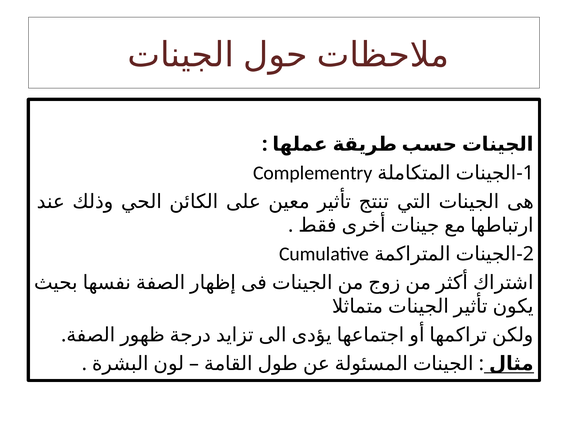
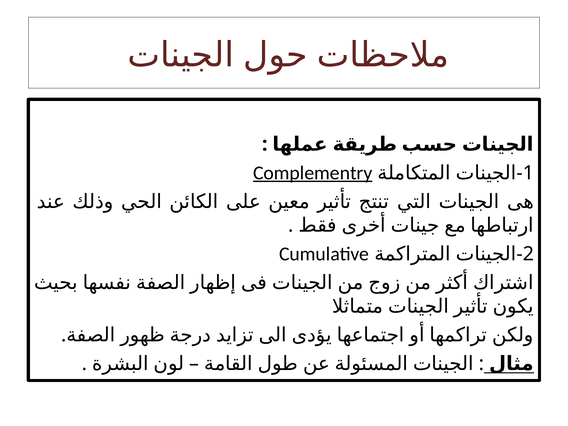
Complementry underline: none -> present
